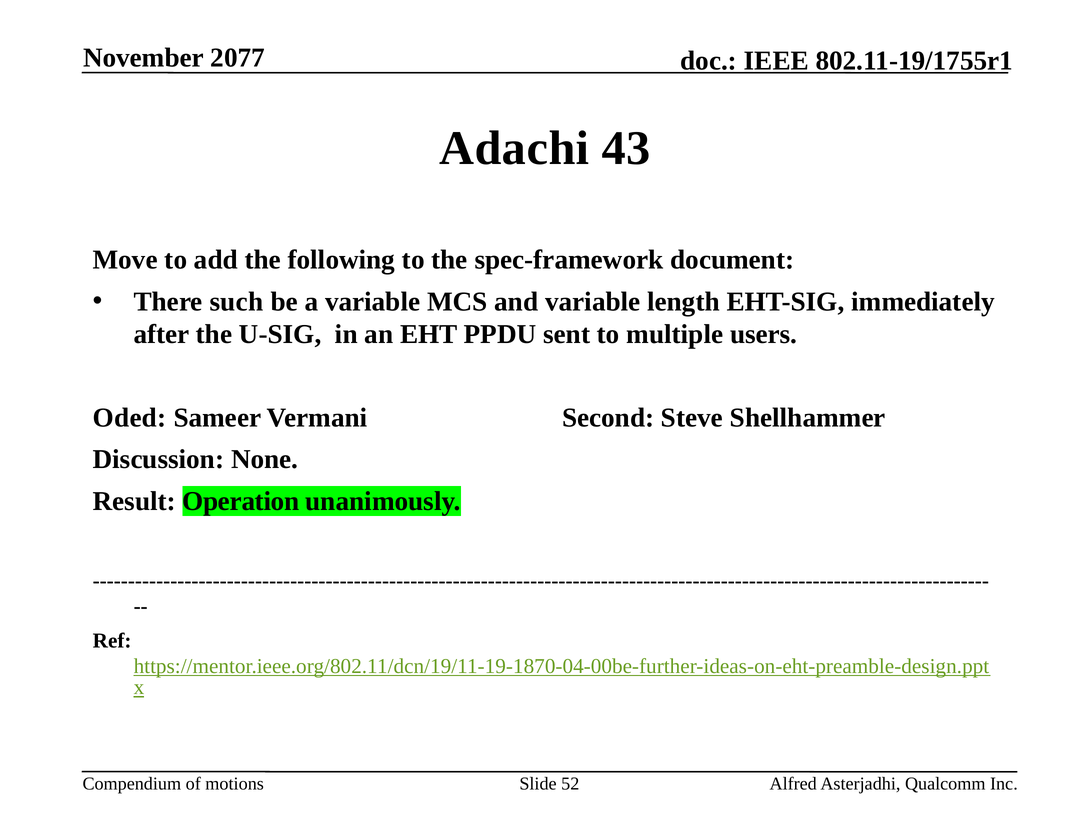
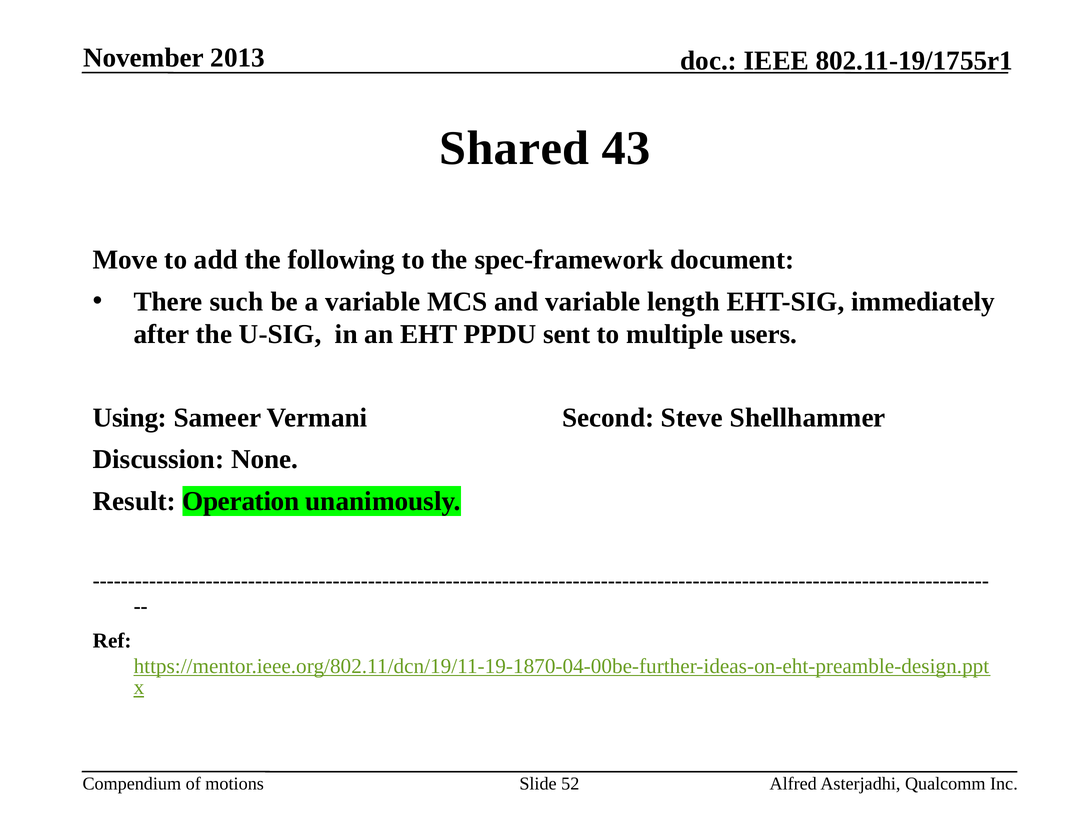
2077: 2077 -> 2013
Adachi: Adachi -> Shared
Oded: Oded -> Using
